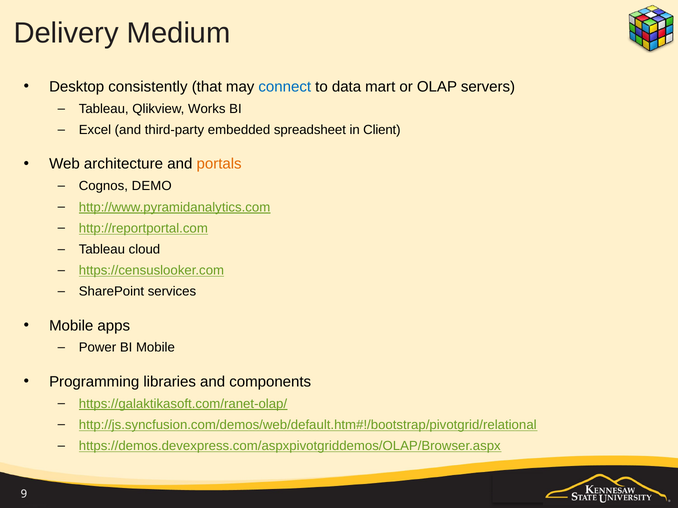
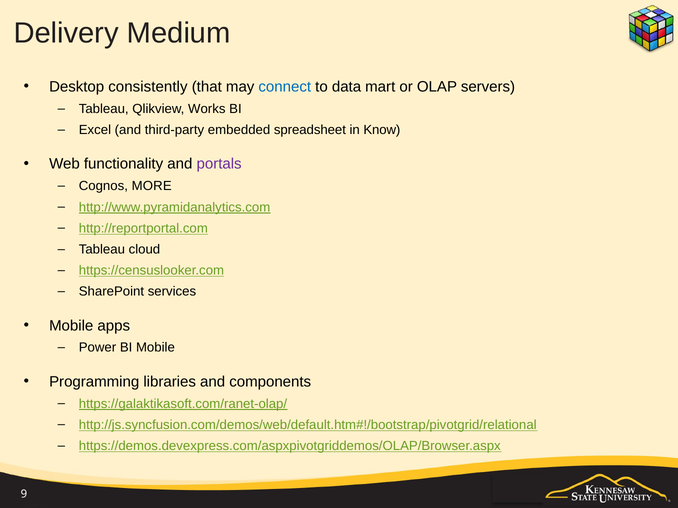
Client: Client -> Know
architecture: architecture -> functionality
portals colour: orange -> purple
DEMO: DEMO -> MORE
